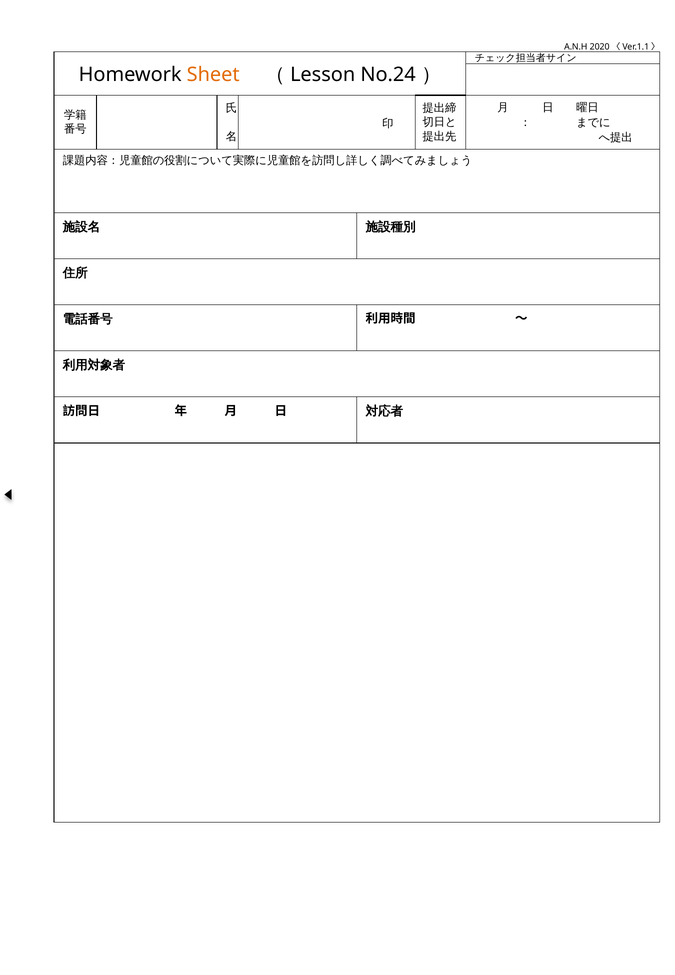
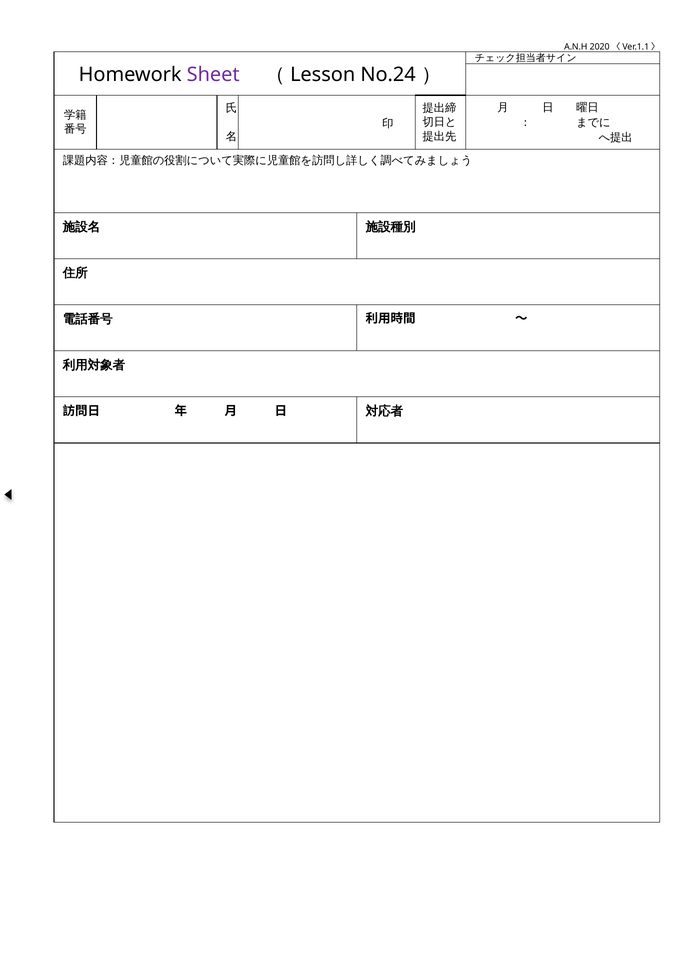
Sheet colour: orange -> purple
